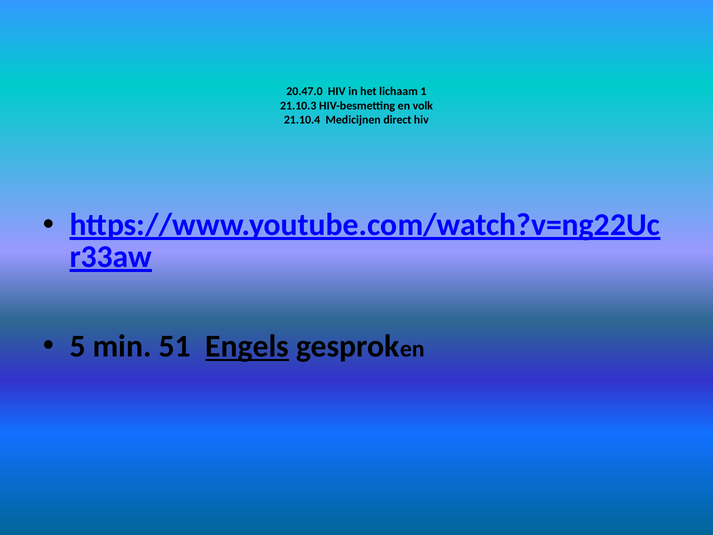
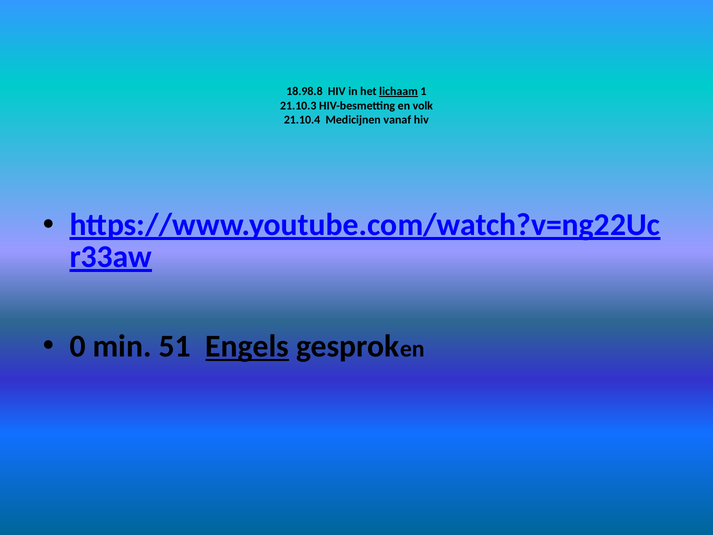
20.47.0: 20.47.0 -> 18.98.8
lichaam underline: none -> present
direct: direct -> vanaf
5: 5 -> 0
